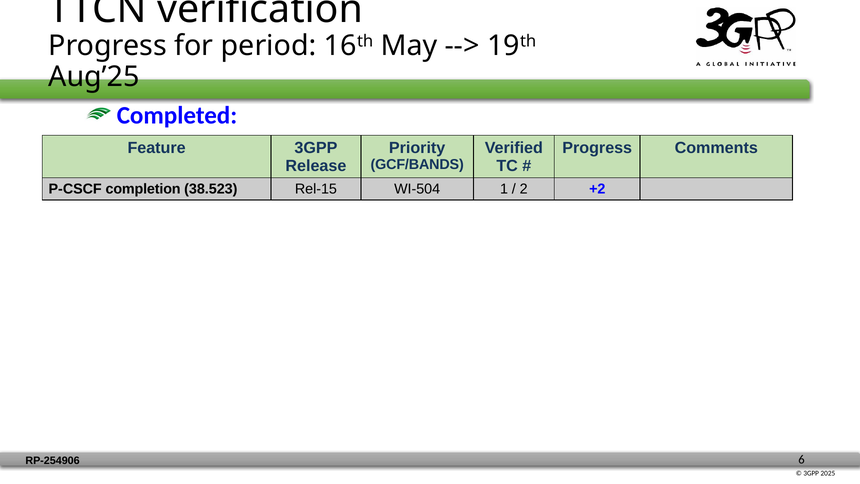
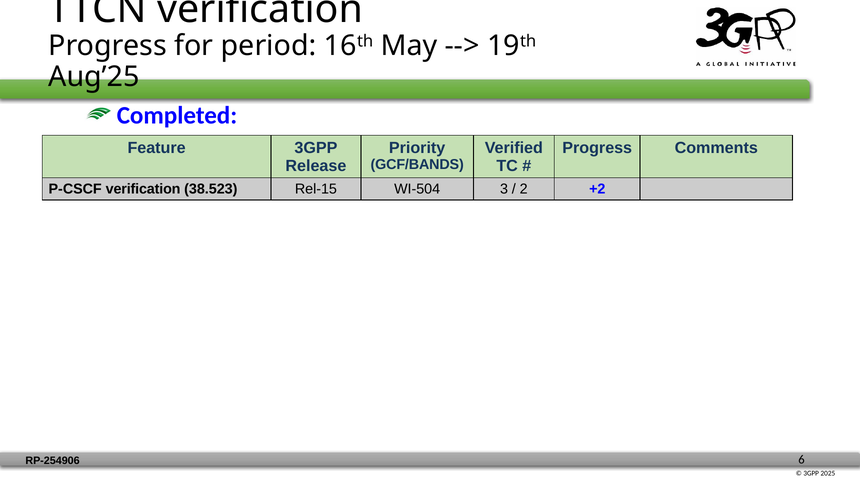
P-CSCF completion: completion -> verification
1: 1 -> 3
